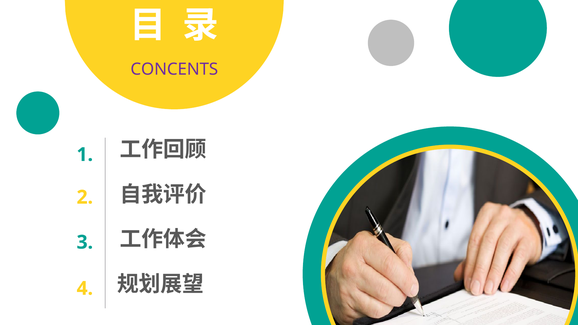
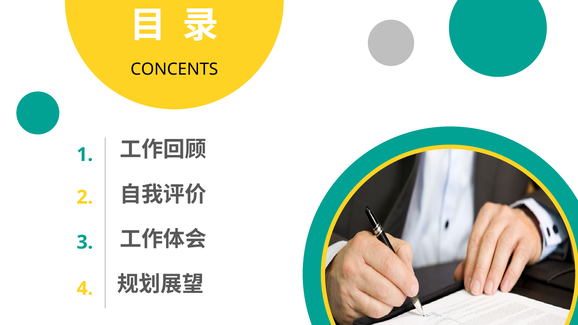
CONCENTS colour: purple -> black
